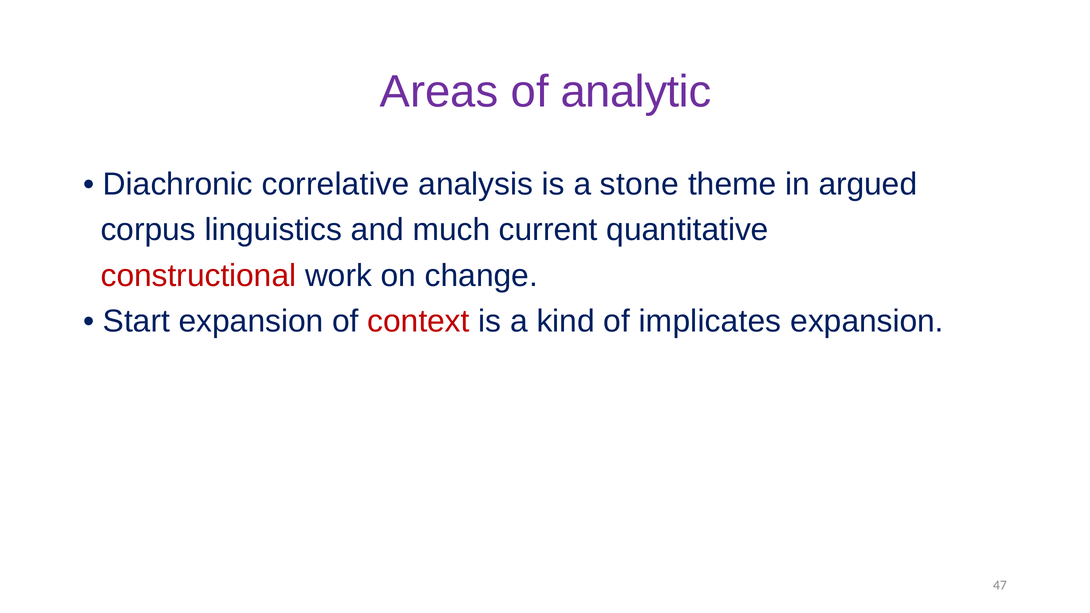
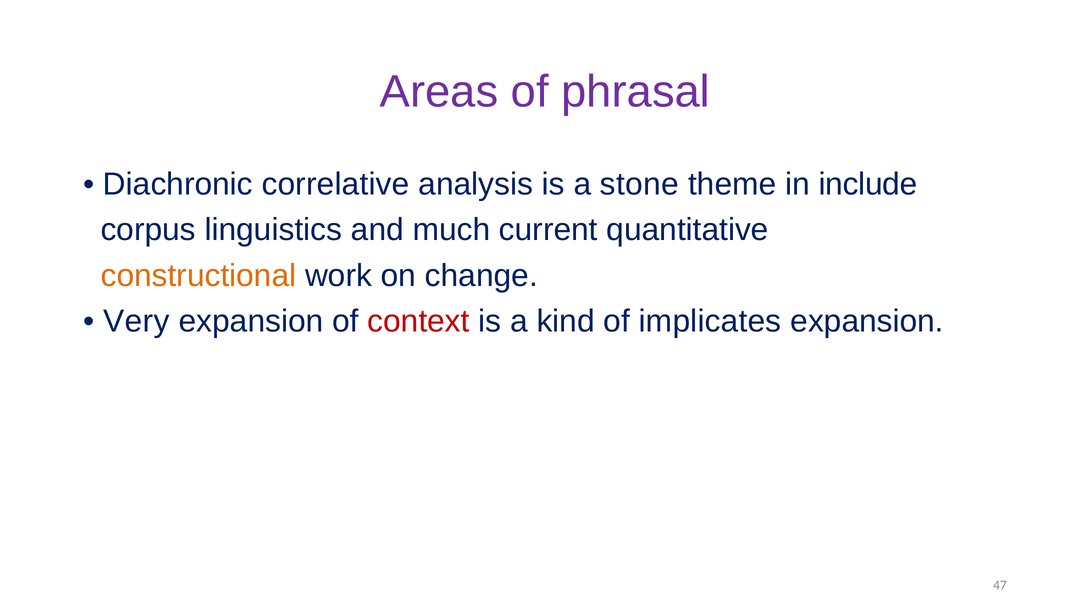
analytic: analytic -> phrasal
argued: argued -> include
constructional colour: red -> orange
Start: Start -> Very
